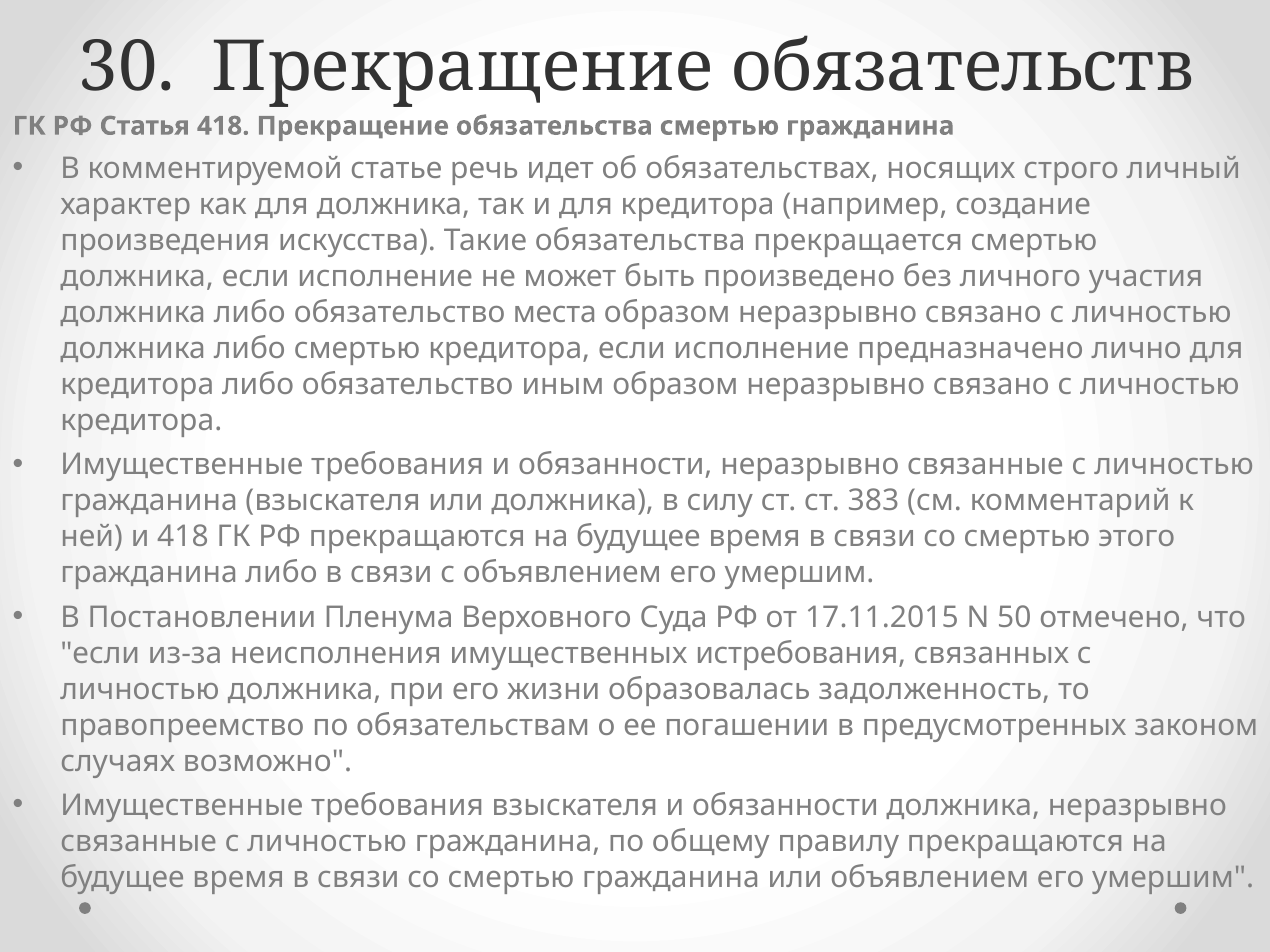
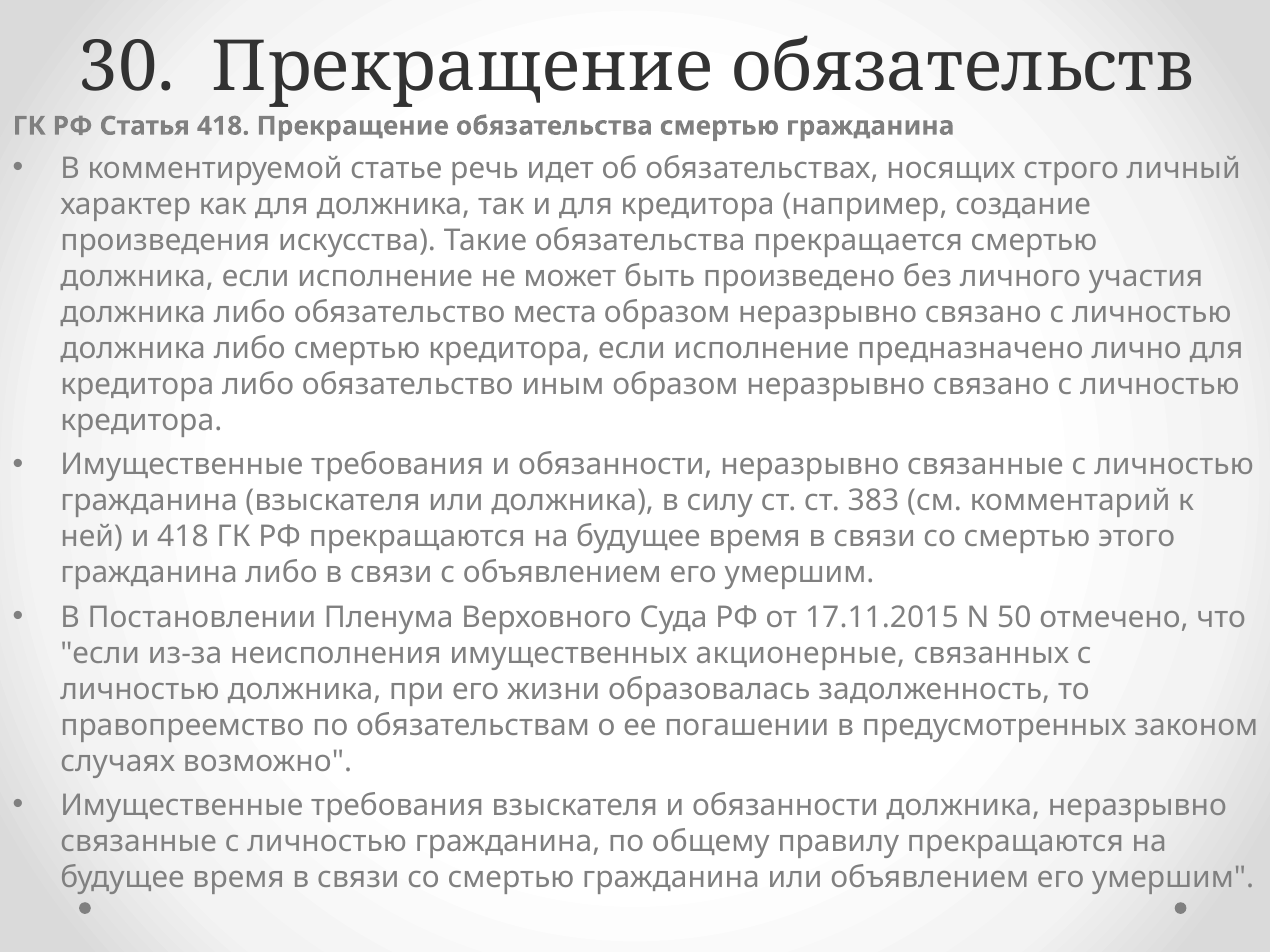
истребования: истребования -> акционерные
